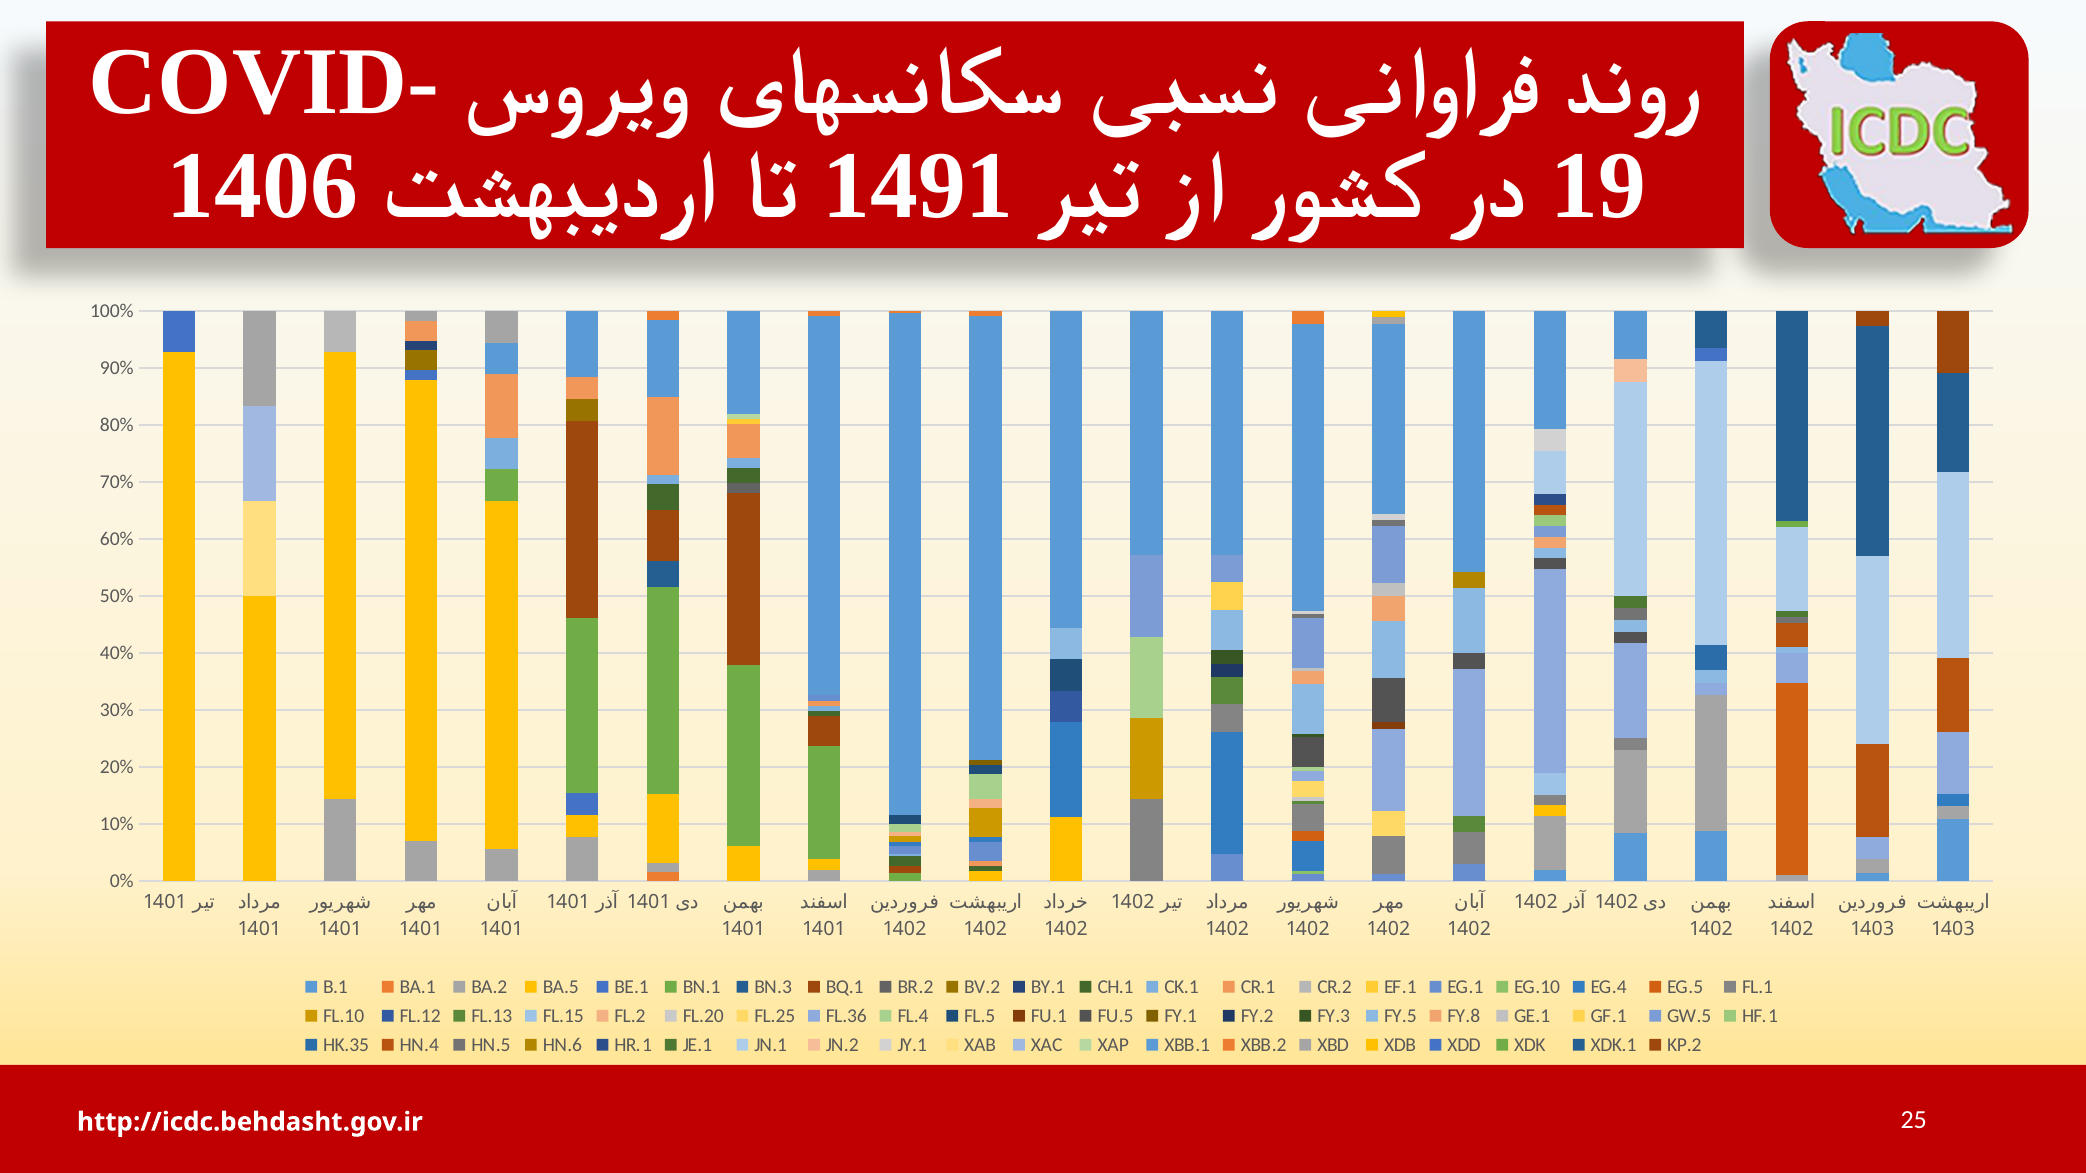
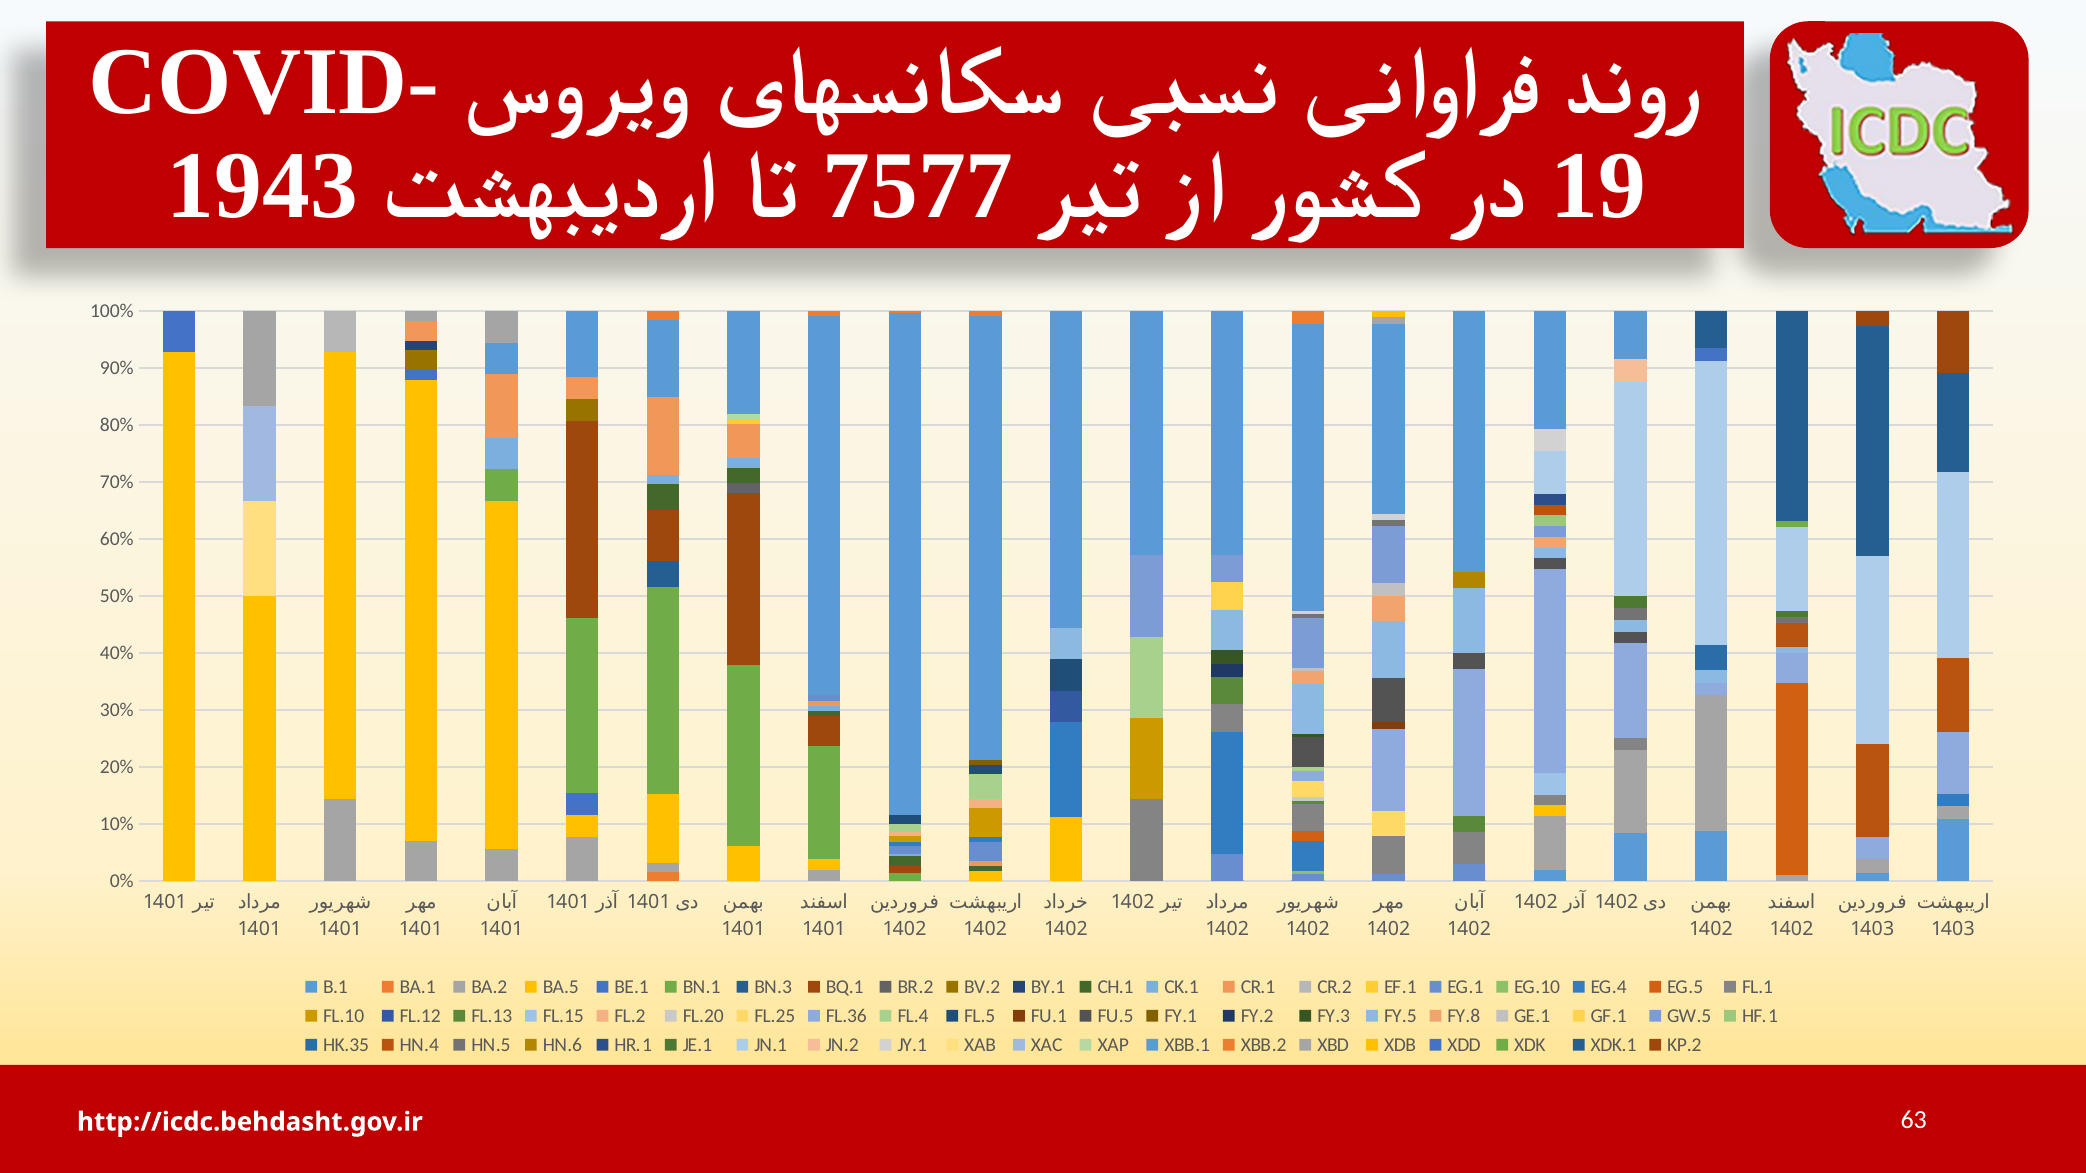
1406: 1406 -> 1943
1491: 1491 -> 7577
25: 25 -> 63
